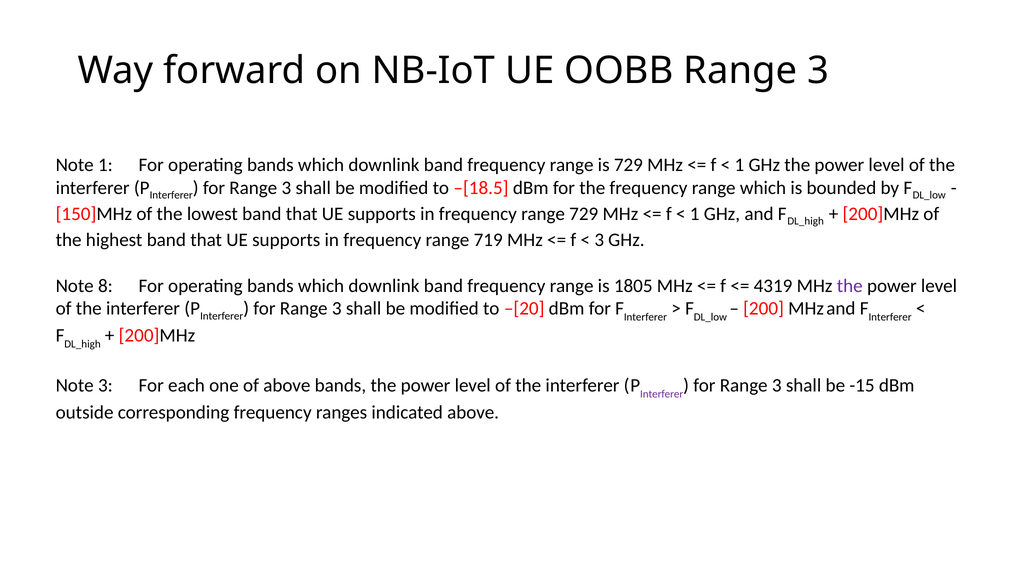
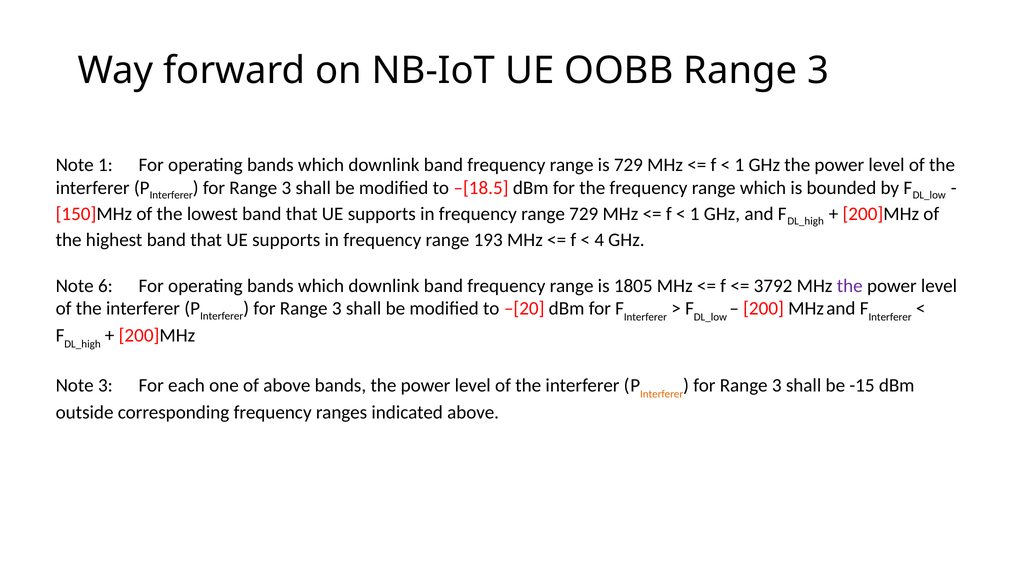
719: 719 -> 193
3 at (599, 240): 3 -> 4
8: 8 -> 6
4319: 4319 -> 3792
Interferer at (662, 394) colour: purple -> orange
